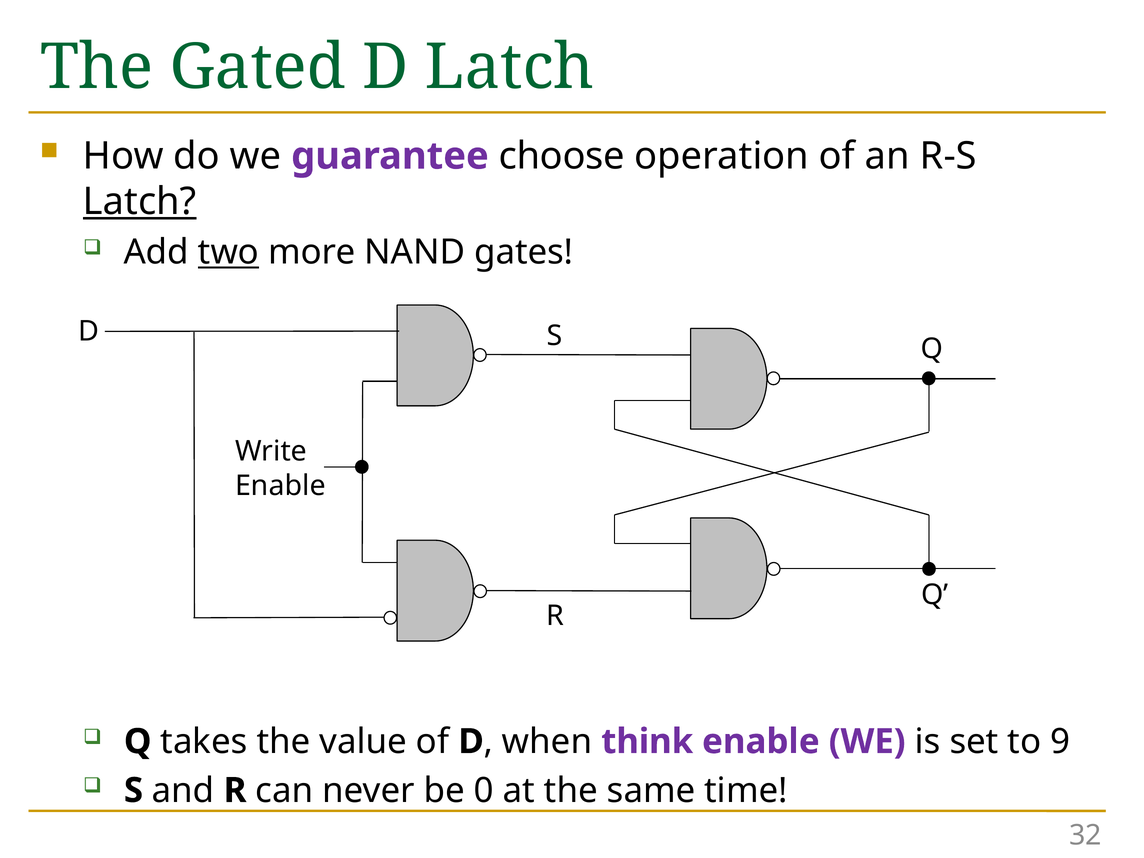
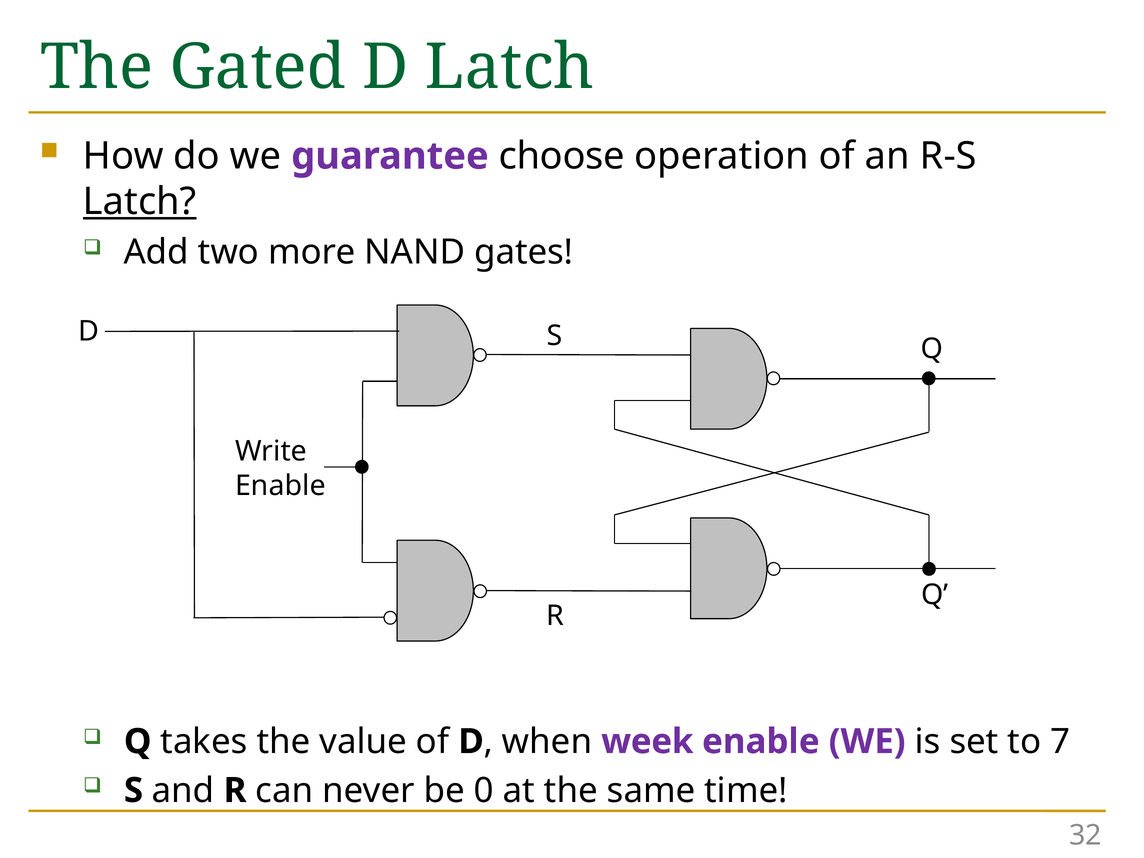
two underline: present -> none
think: think -> week
9: 9 -> 7
